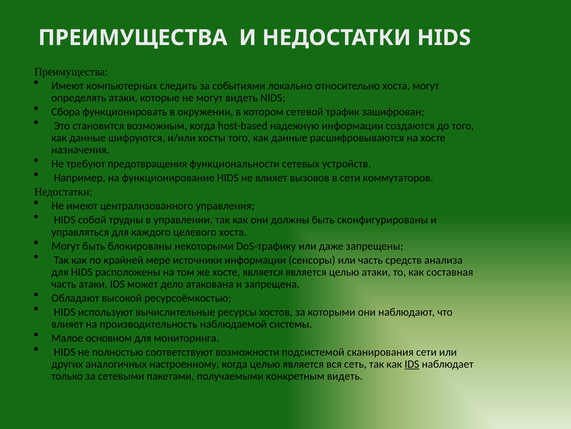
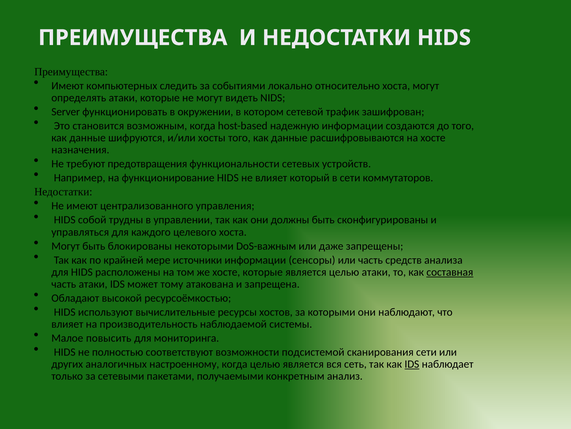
Сбора: Сбора -> Server
вызовов: вызовов -> который
DoS-трафику: DoS-трафику -> DoS-важным
хосте является: является -> которые
составная underline: none -> present
дело: дело -> тому
основном: основном -> повысить
конкретным видеть: видеть -> анализ
